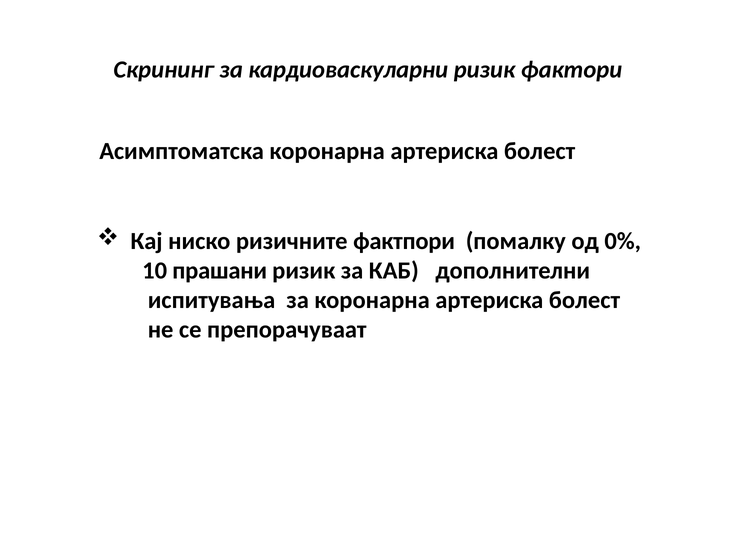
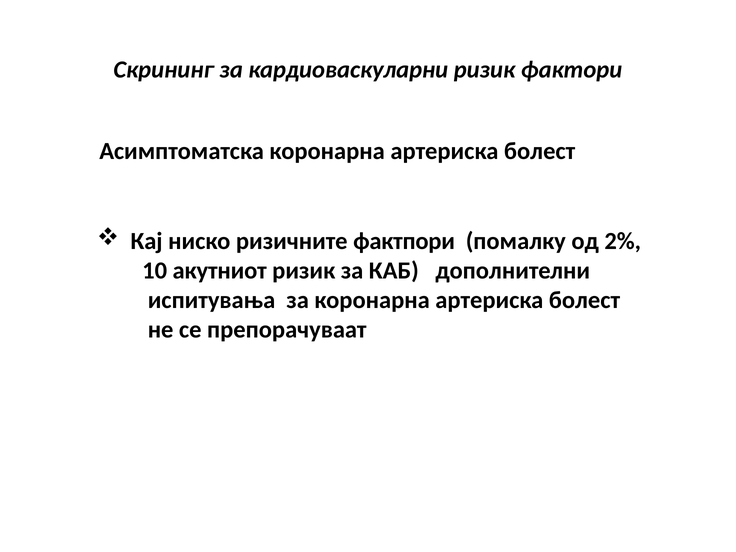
0%: 0% -> 2%
прашани: прашани -> акутниот
